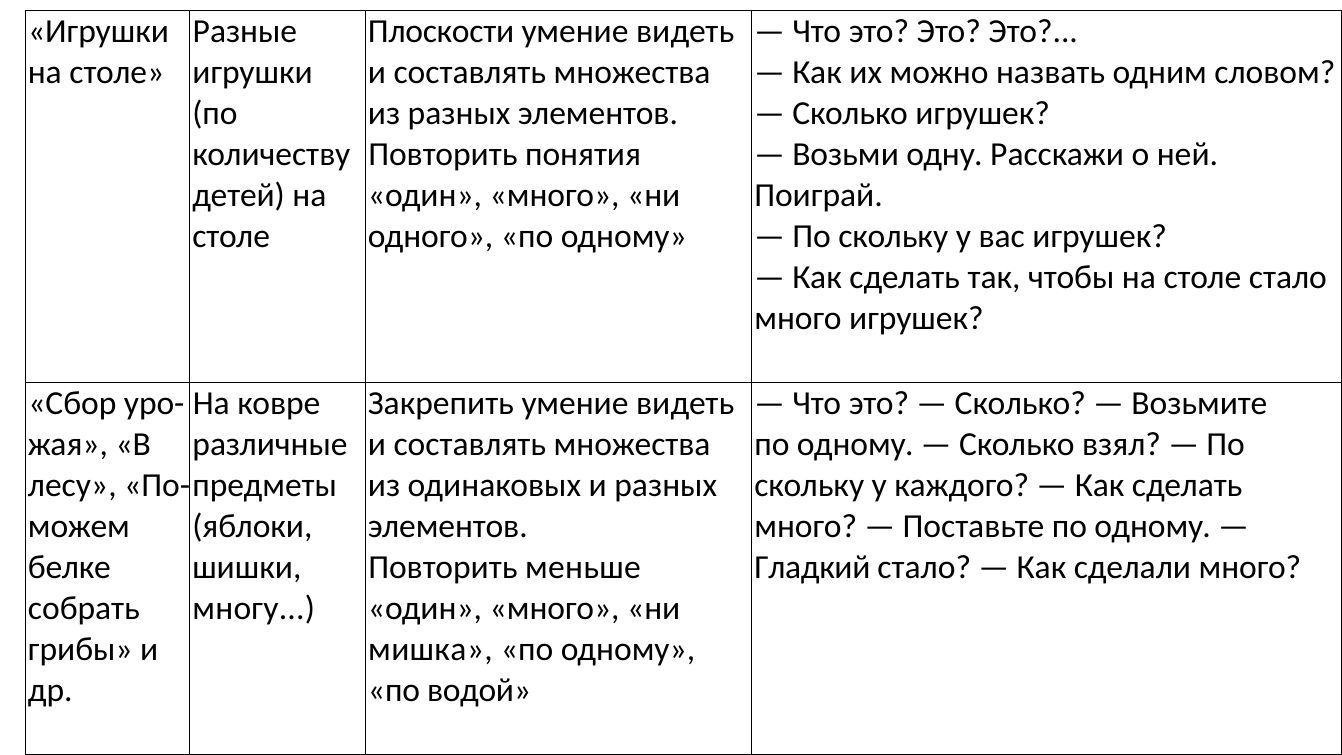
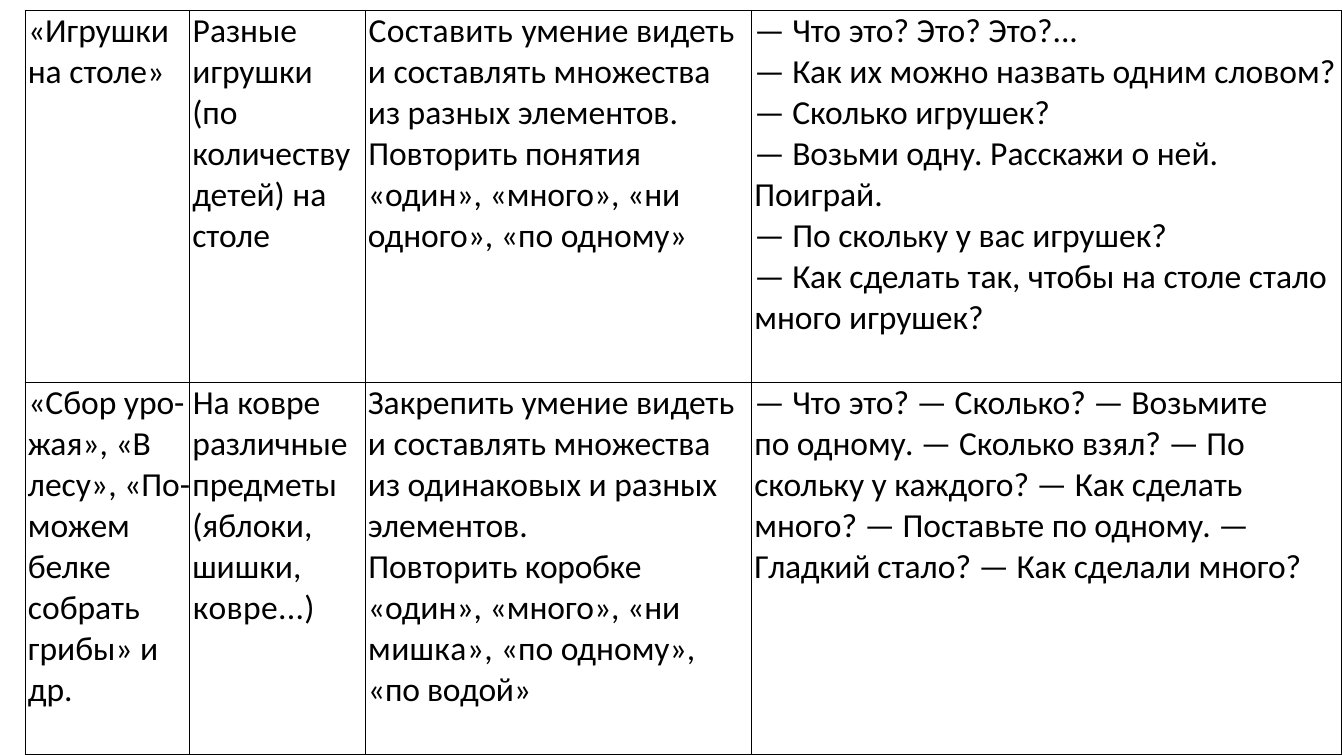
Плоскости: Плоскости -> Составить
меньше: меньше -> коробке
многу at (254, 608): многу -> ковре
